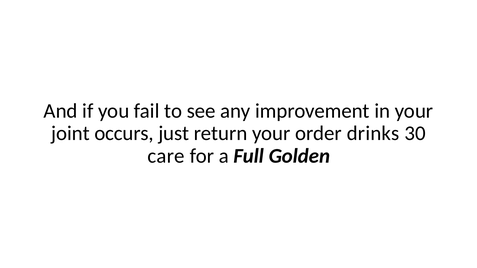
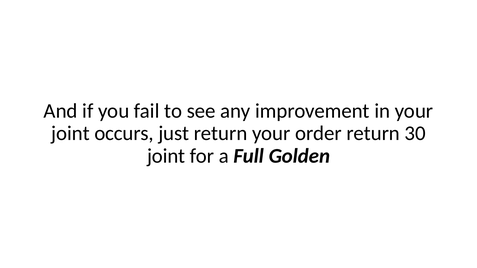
order drinks: drinks -> return
care at (166, 156): care -> joint
